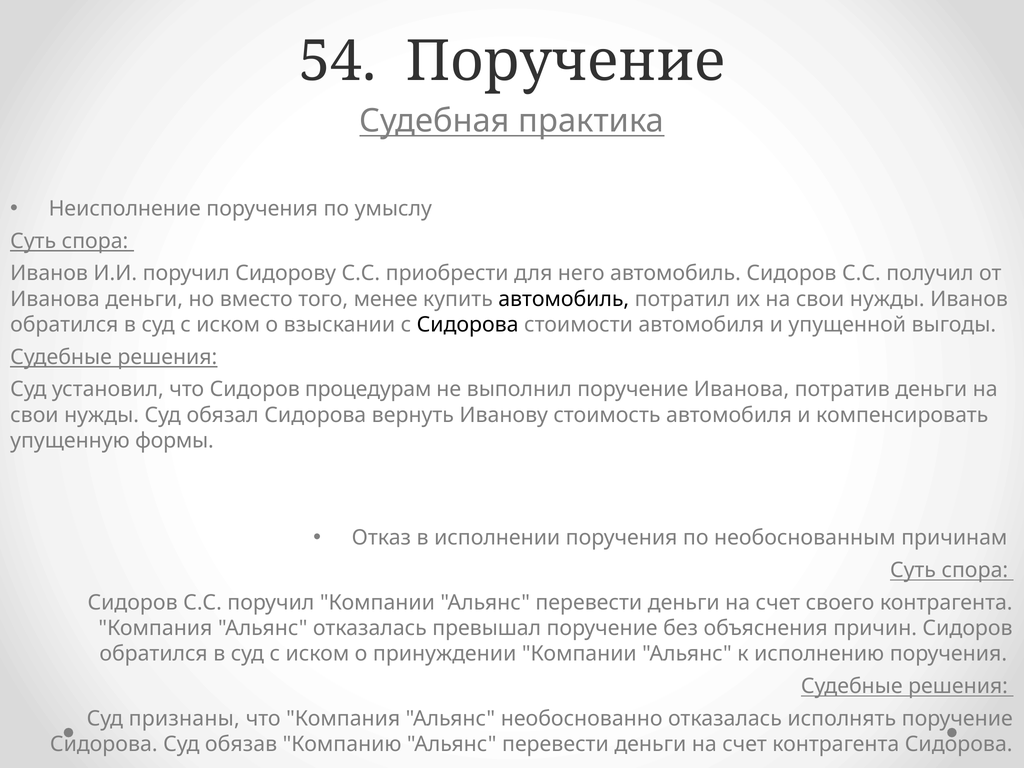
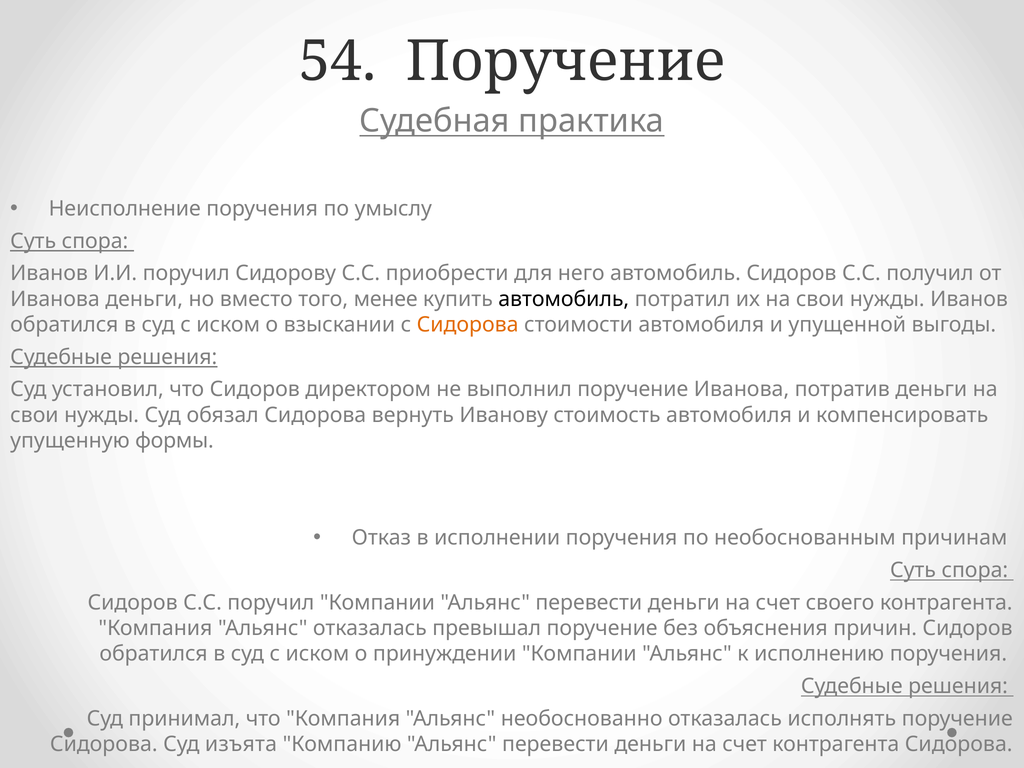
Сидорова at (468, 325) colour: black -> orange
процедурам: процедурам -> директором
признаны: признаны -> принимал
обязав: обязав -> изъята
